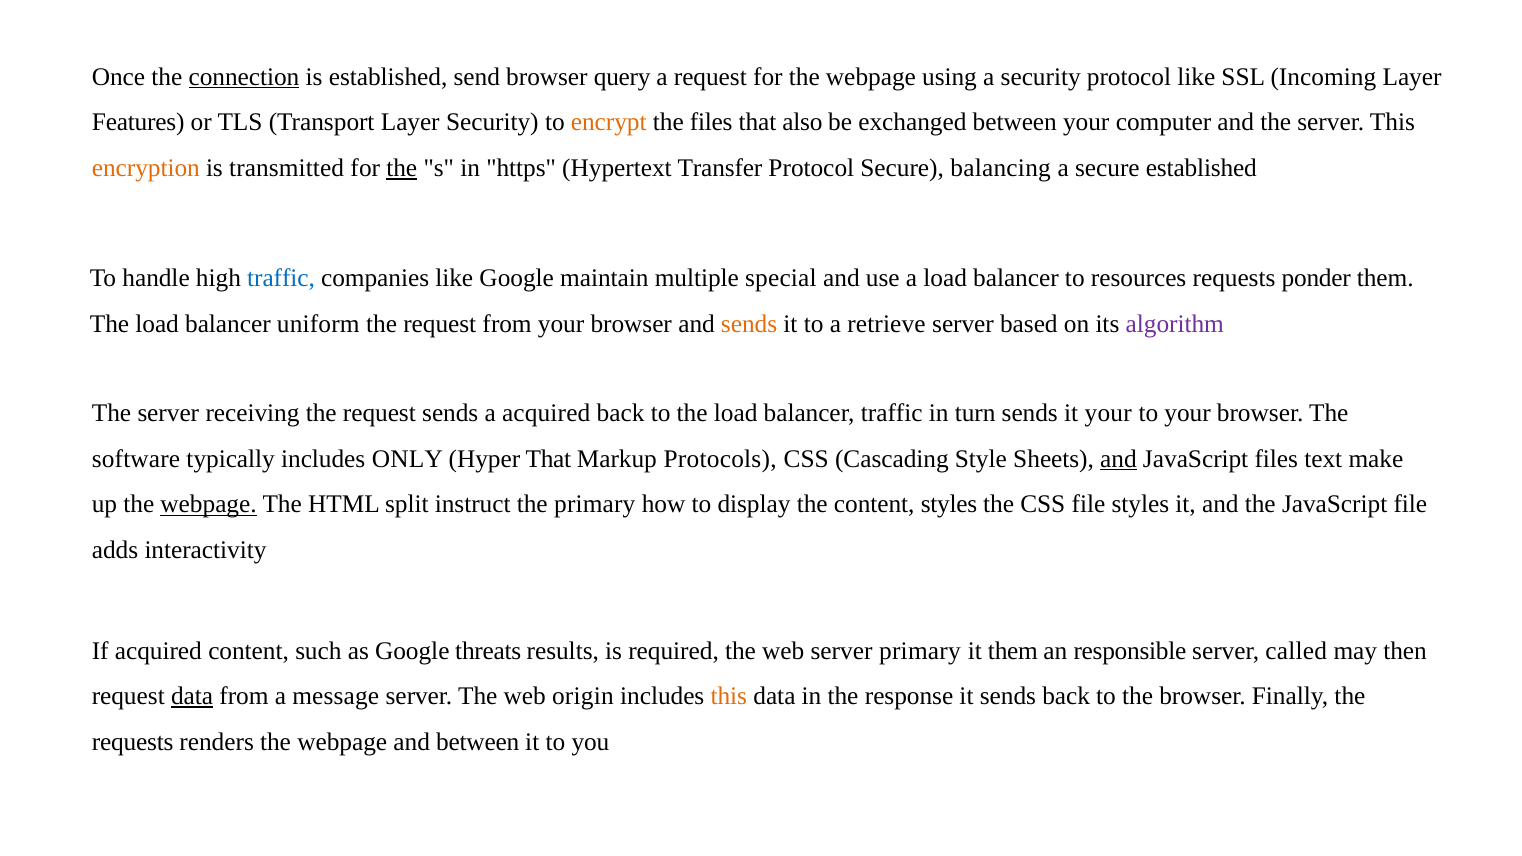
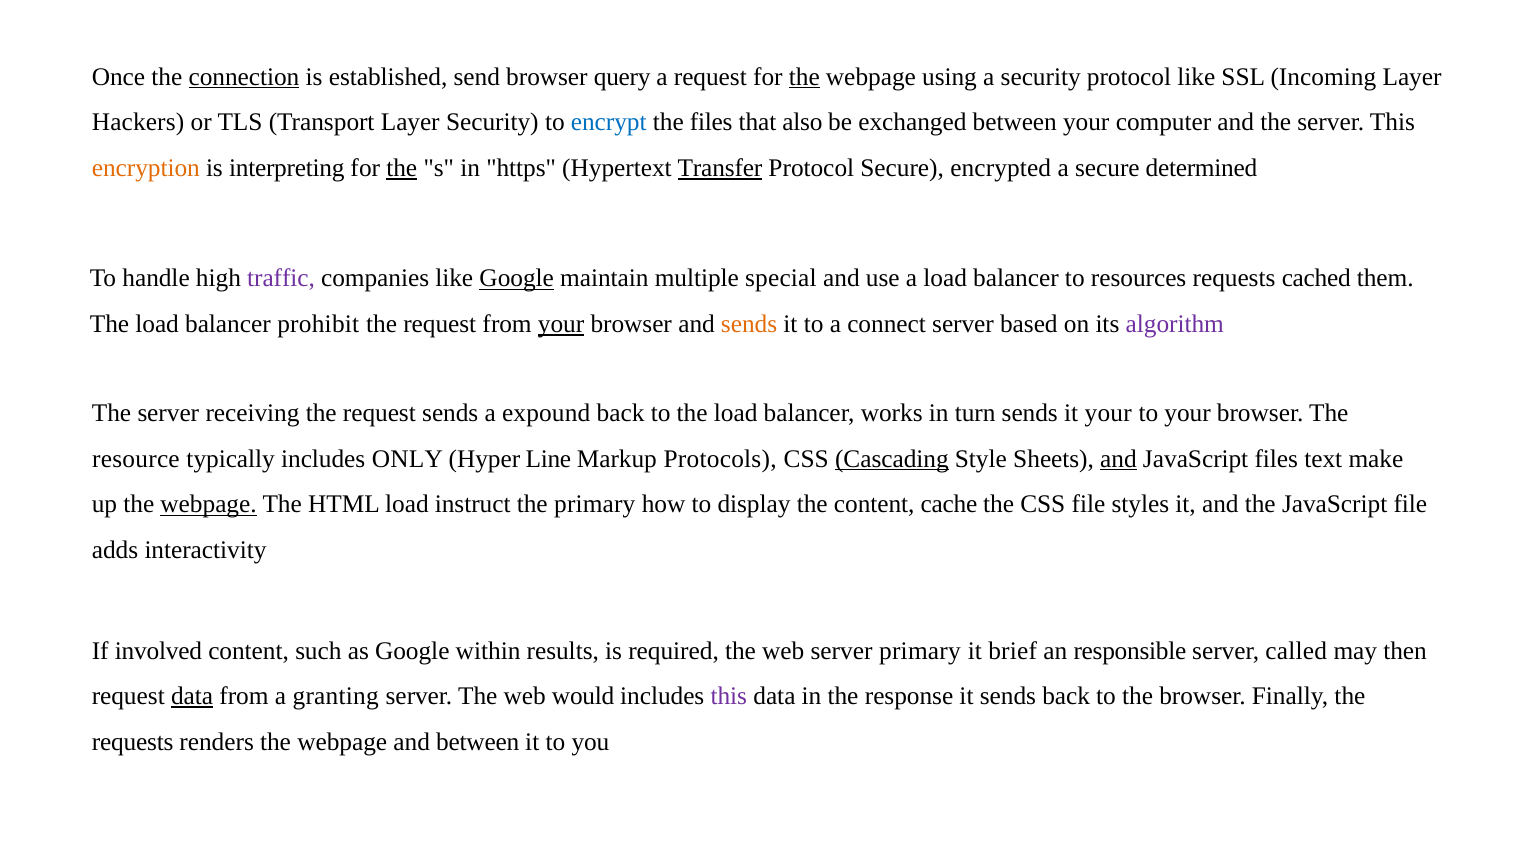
the at (804, 77) underline: none -> present
Features: Features -> Hackers
encrypt colour: orange -> blue
transmitted: transmitted -> interpreting
Transfer underline: none -> present
balancing: balancing -> encrypted
secure established: established -> determined
traffic at (281, 278) colour: blue -> purple
Google at (517, 278) underline: none -> present
ponder: ponder -> cached
uniform: uniform -> prohibit
your at (561, 324) underline: none -> present
retrieve: retrieve -> connect
a acquired: acquired -> expound
balancer traffic: traffic -> works
software: software -> resource
Hyper That: That -> Line
Cascading underline: none -> present
HTML split: split -> load
content styles: styles -> cache
If acquired: acquired -> involved
threats: threats -> within
it them: them -> brief
message: message -> granting
origin: origin -> would
this at (729, 696) colour: orange -> purple
